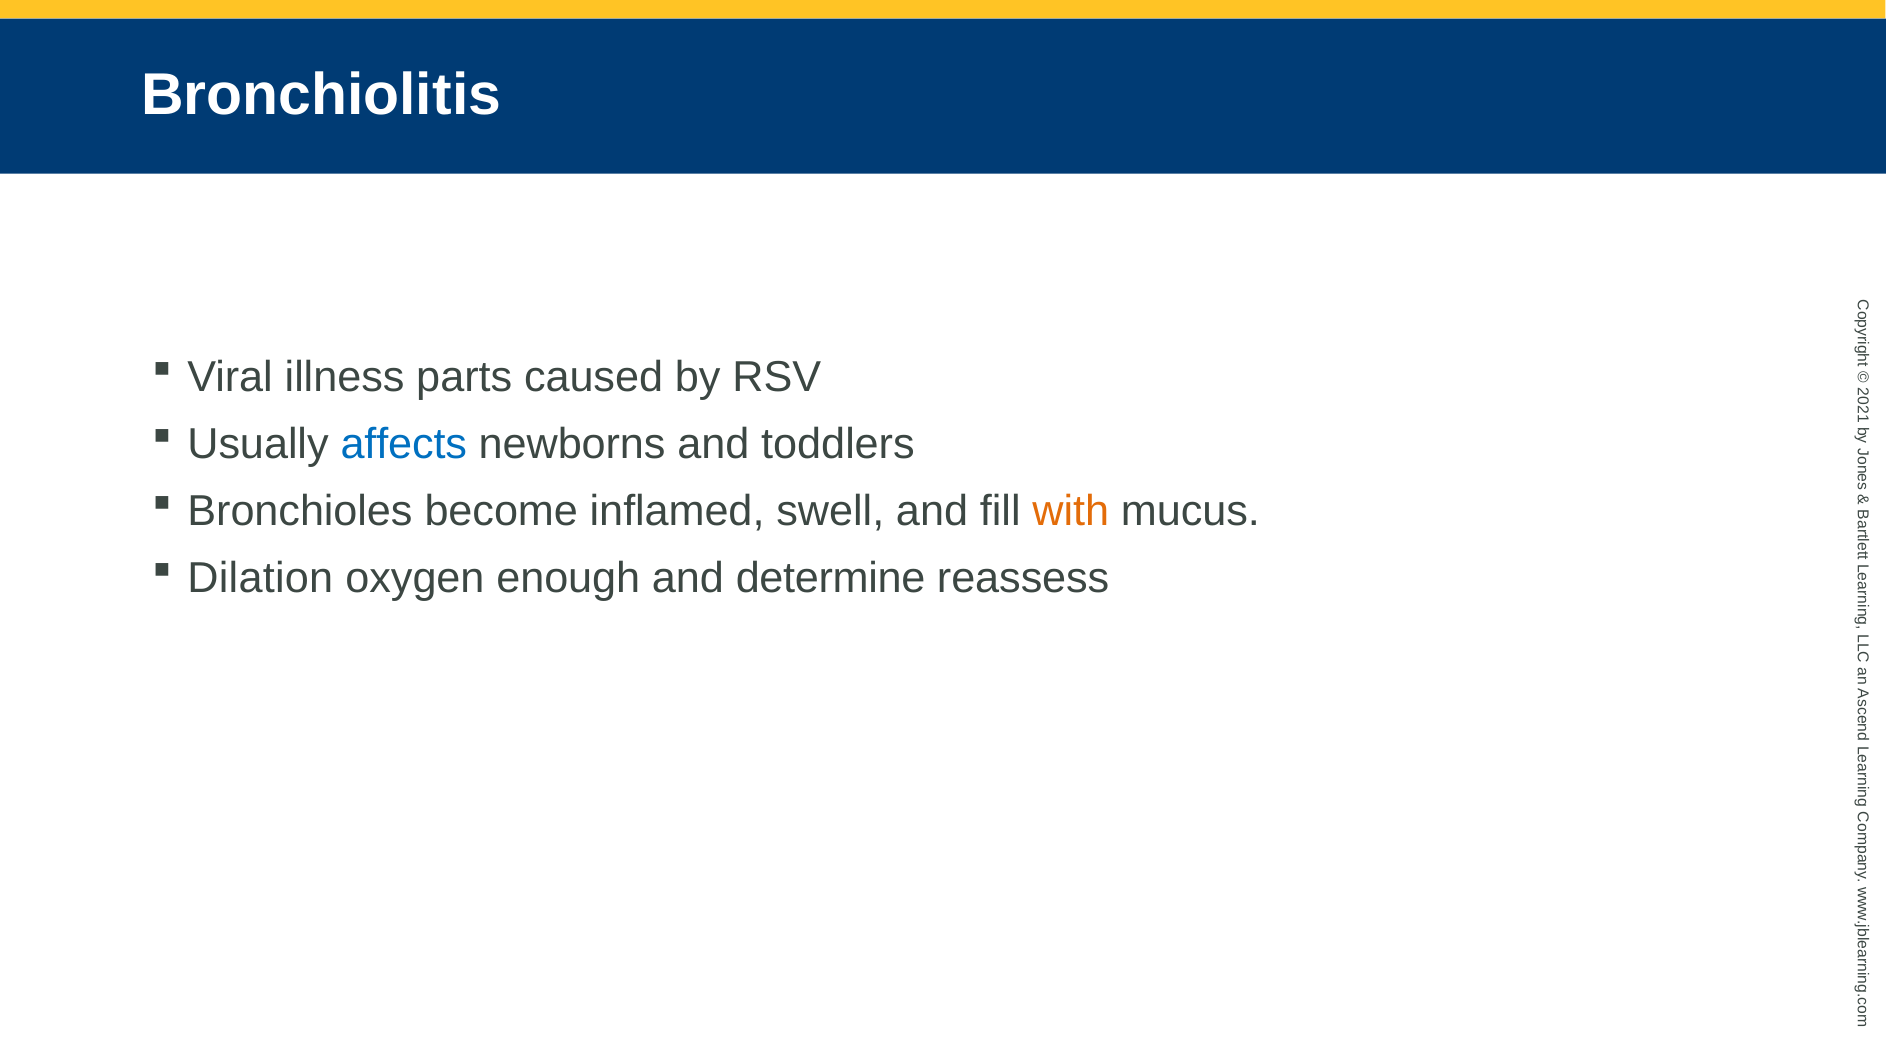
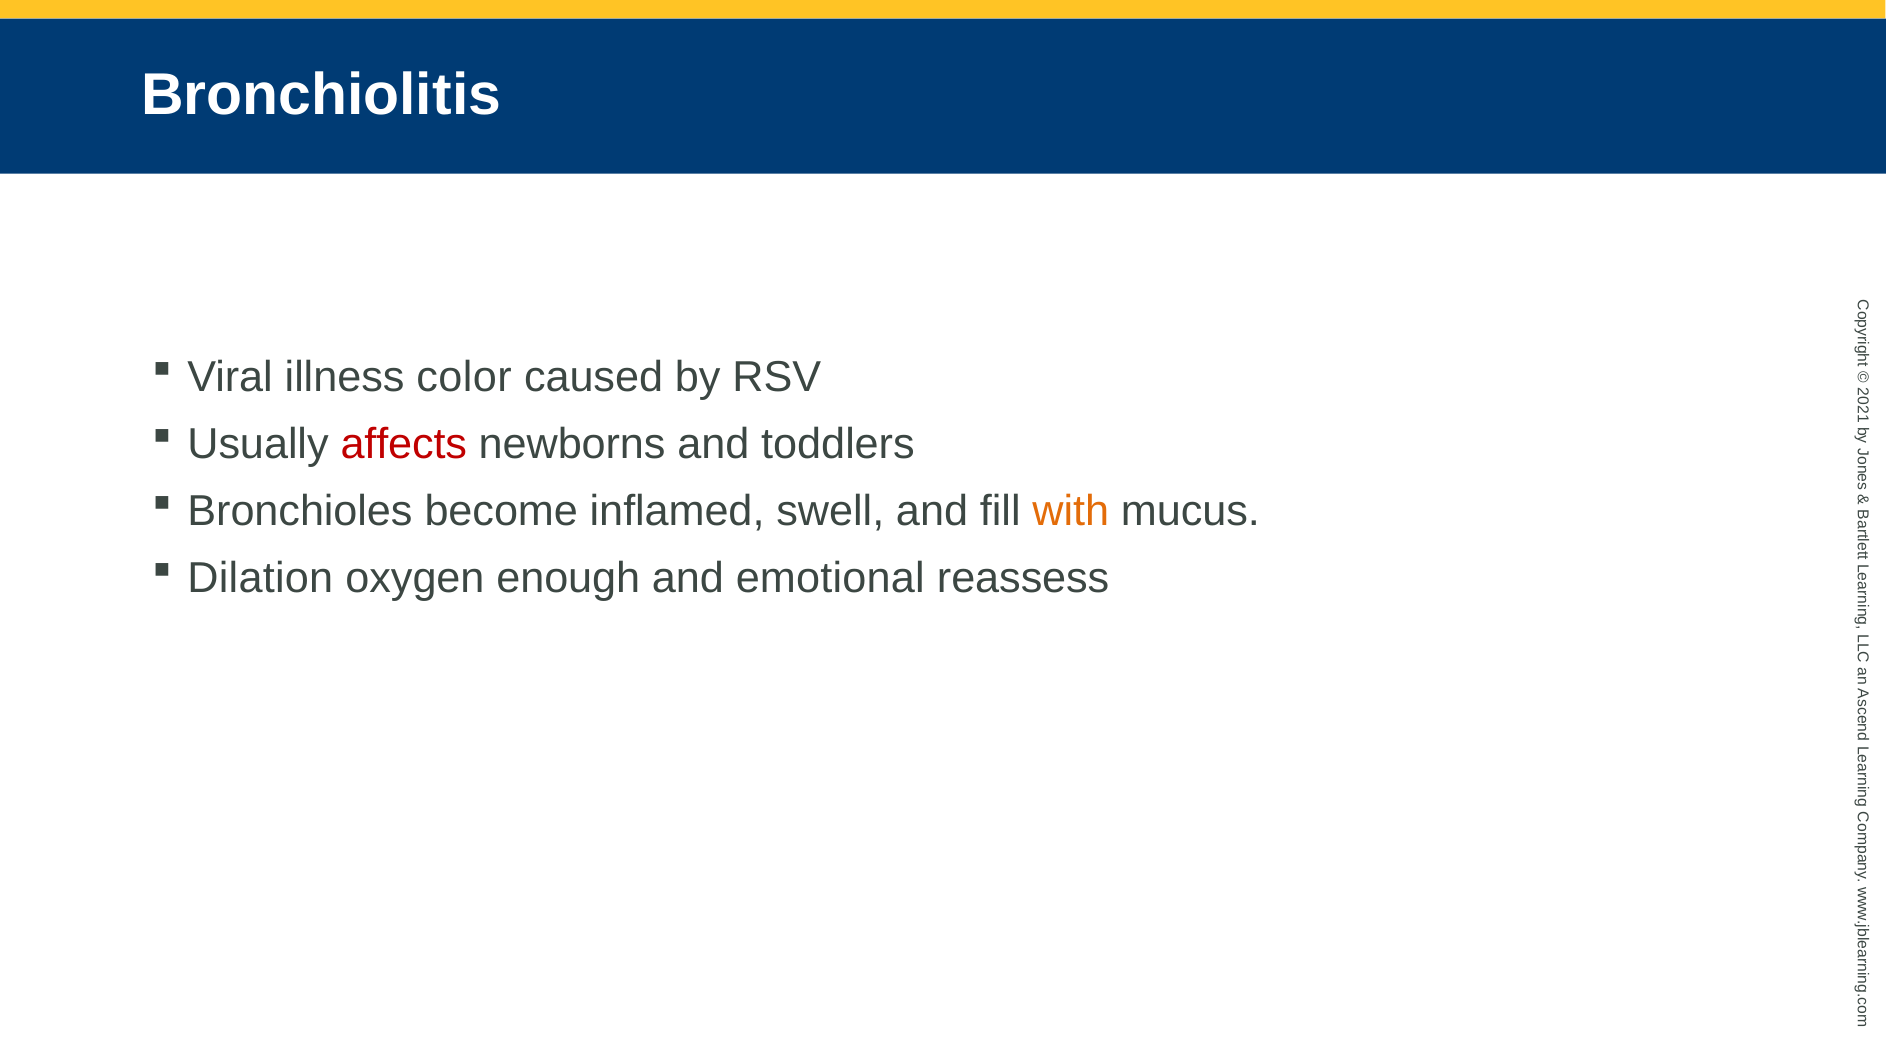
parts: parts -> color
affects colour: blue -> red
determine: determine -> emotional
